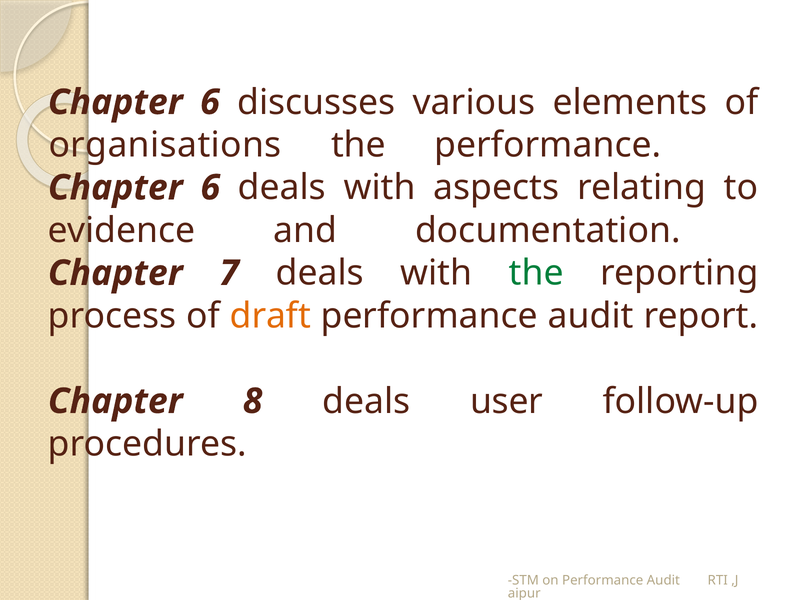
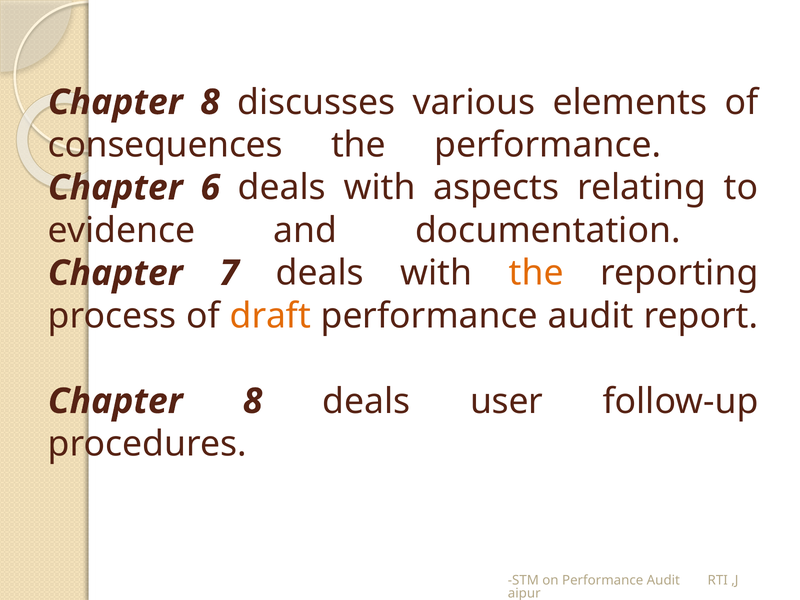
6 at (210, 102): 6 -> 8
organisations: organisations -> consequences
the at (536, 273) colour: green -> orange
